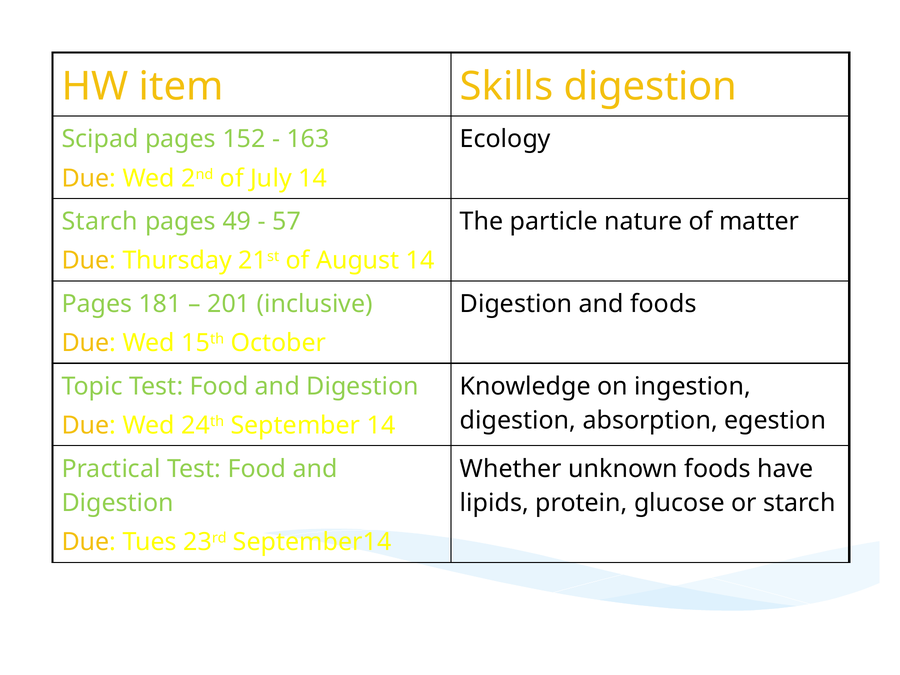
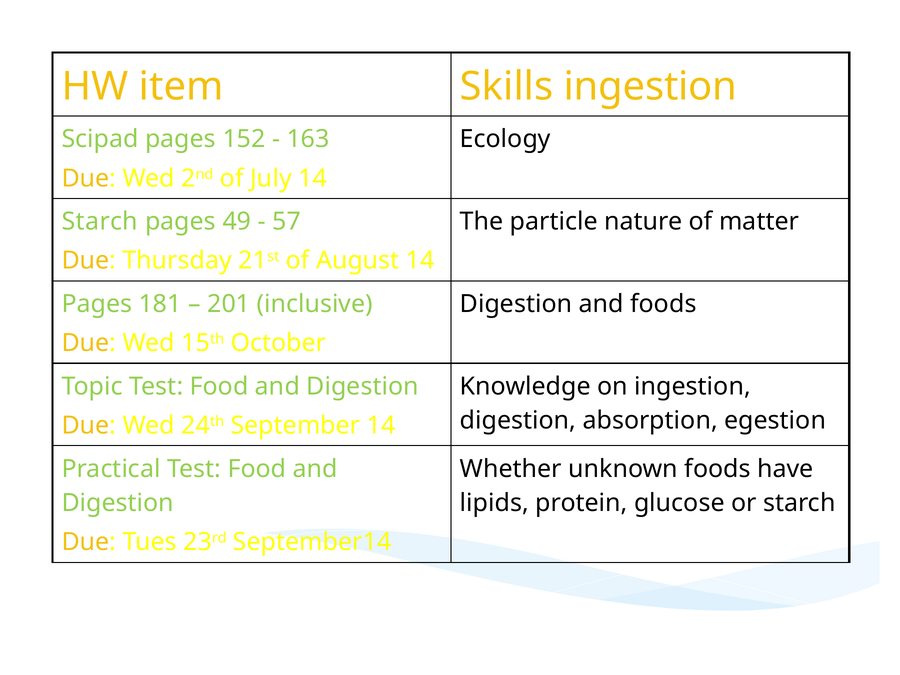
Skills digestion: digestion -> ingestion
